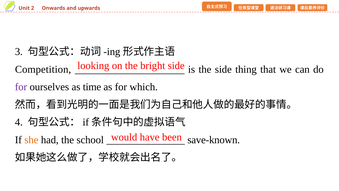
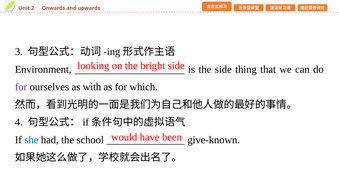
Competition: Competition -> Environment
time: time -> with
she colour: orange -> blue
save-known: save-known -> give-known
